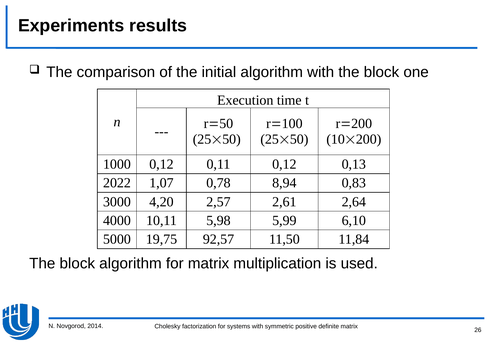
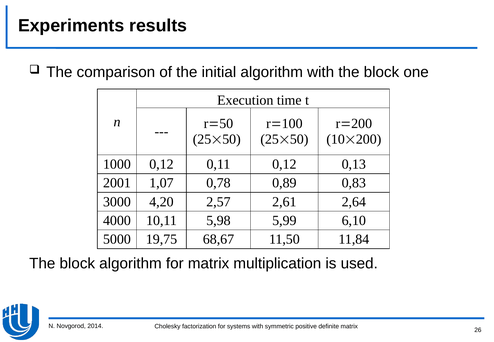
2022: 2022 -> 2001
8,94: 8,94 -> 0,89
92,57: 92,57 -> 68,67
